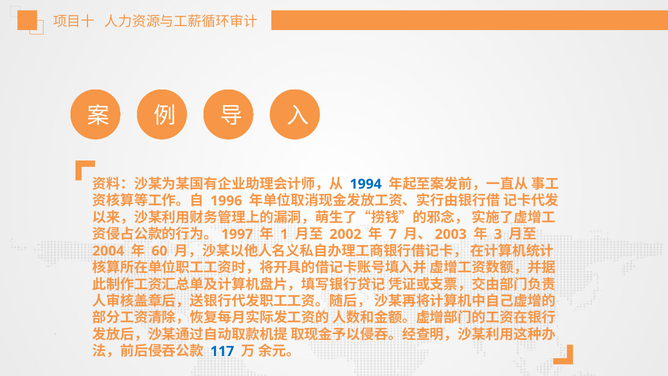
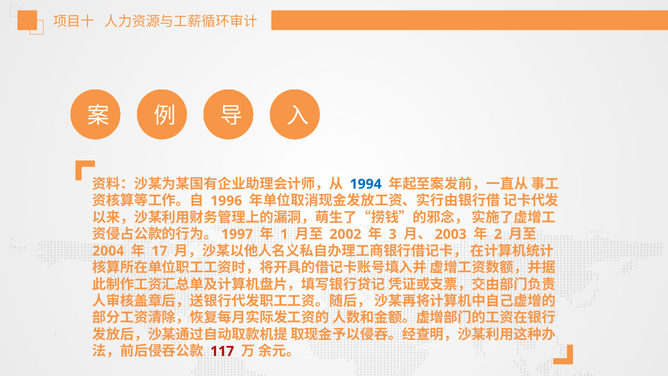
7: 7 -> 3
3: 3 -> 2
60: 60 -> 17
117 colour: blue -> red
